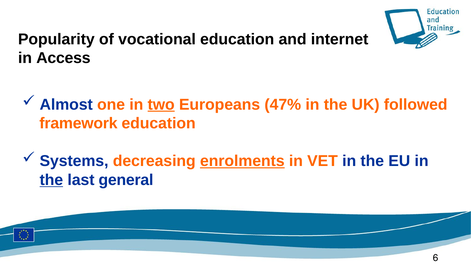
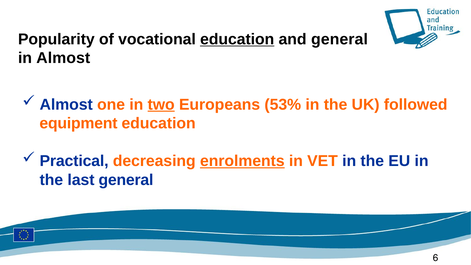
education at (237, 39) underline: none -> present
and internet: internet -> general
in Access: Access -> Almost
47%: 47% -> 53%
framework: framework -> equipment
Systems: Systems -> Practical
the at (51, 180) underline: present -> none
